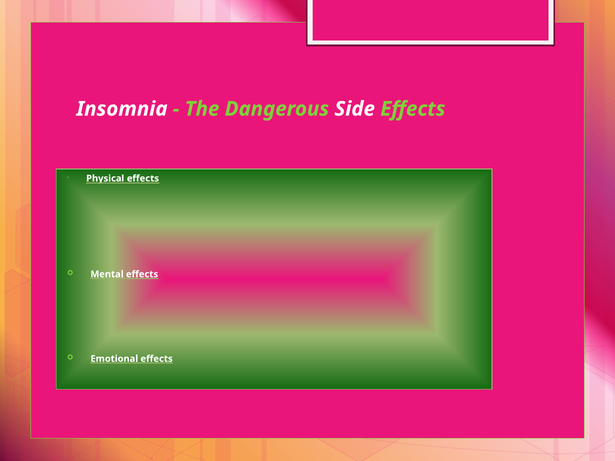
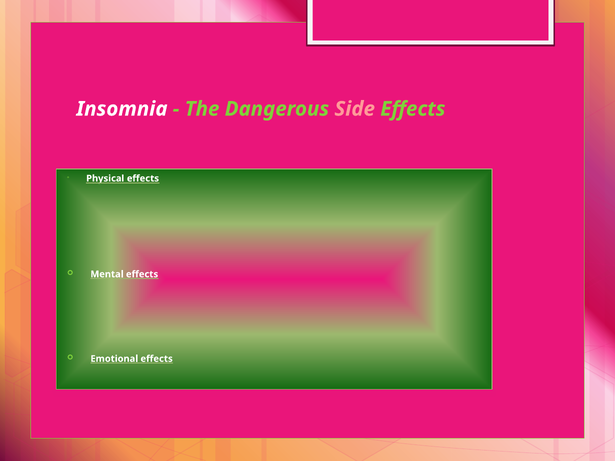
Side colour: white -> pink
